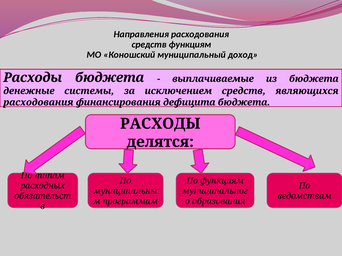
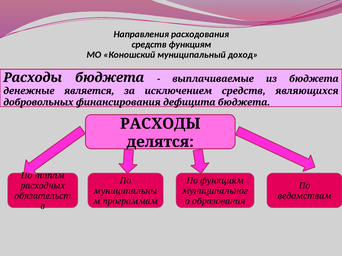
системы: системы -> является
расходования at (38, 103): расходования -> добровольных
